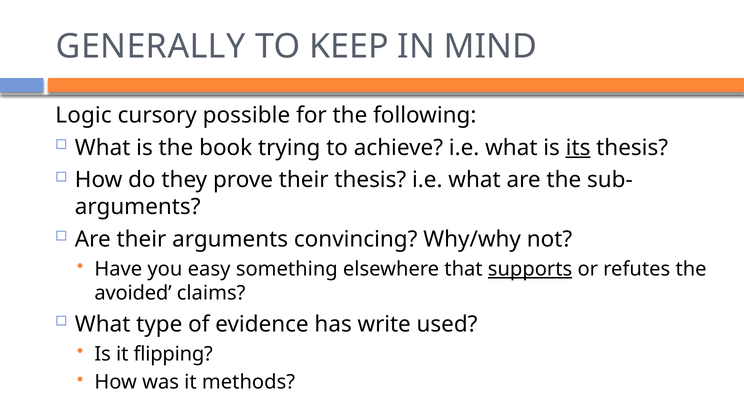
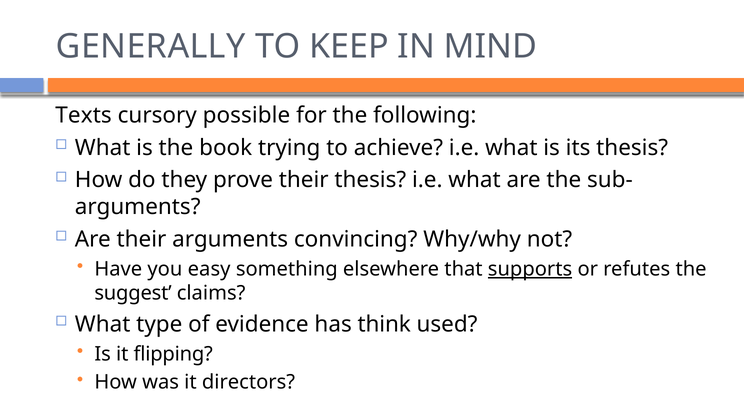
Logic: Logic -> Texts
its underline: present -> none
avoided: avoided -> suggest
write: write -> think
methods: methods -> directors
